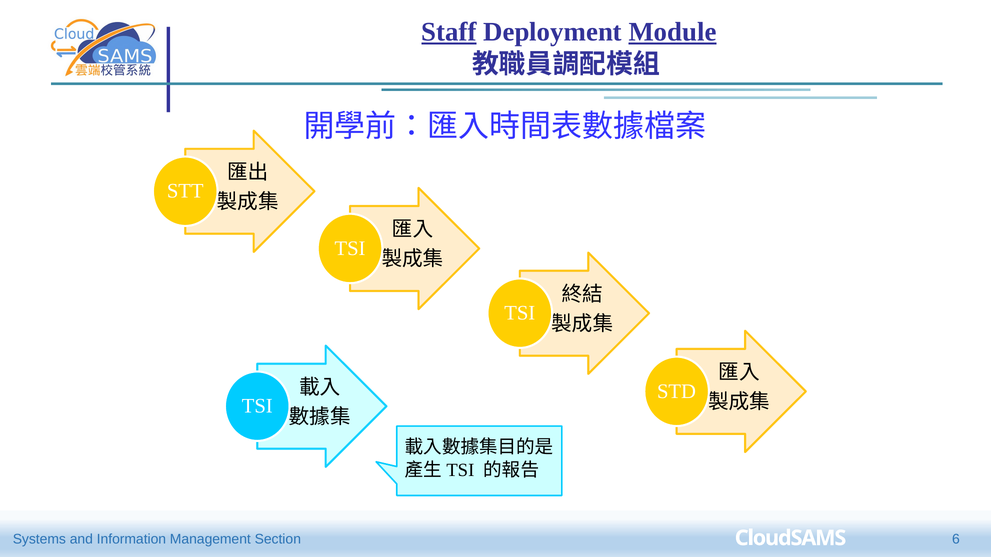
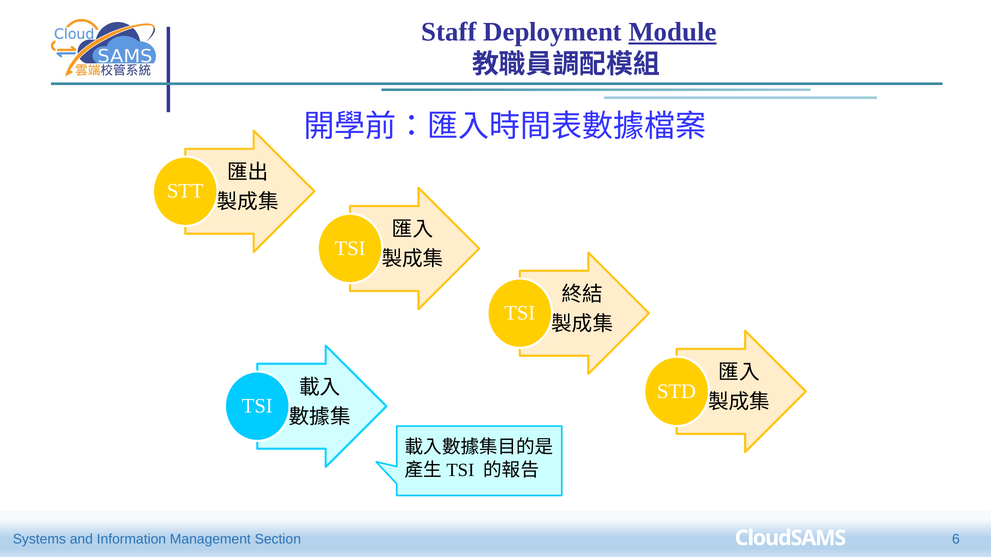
Staff underline: present -> none
